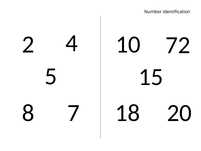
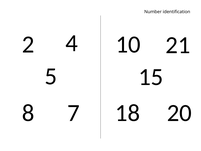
72: 72 -> 21
